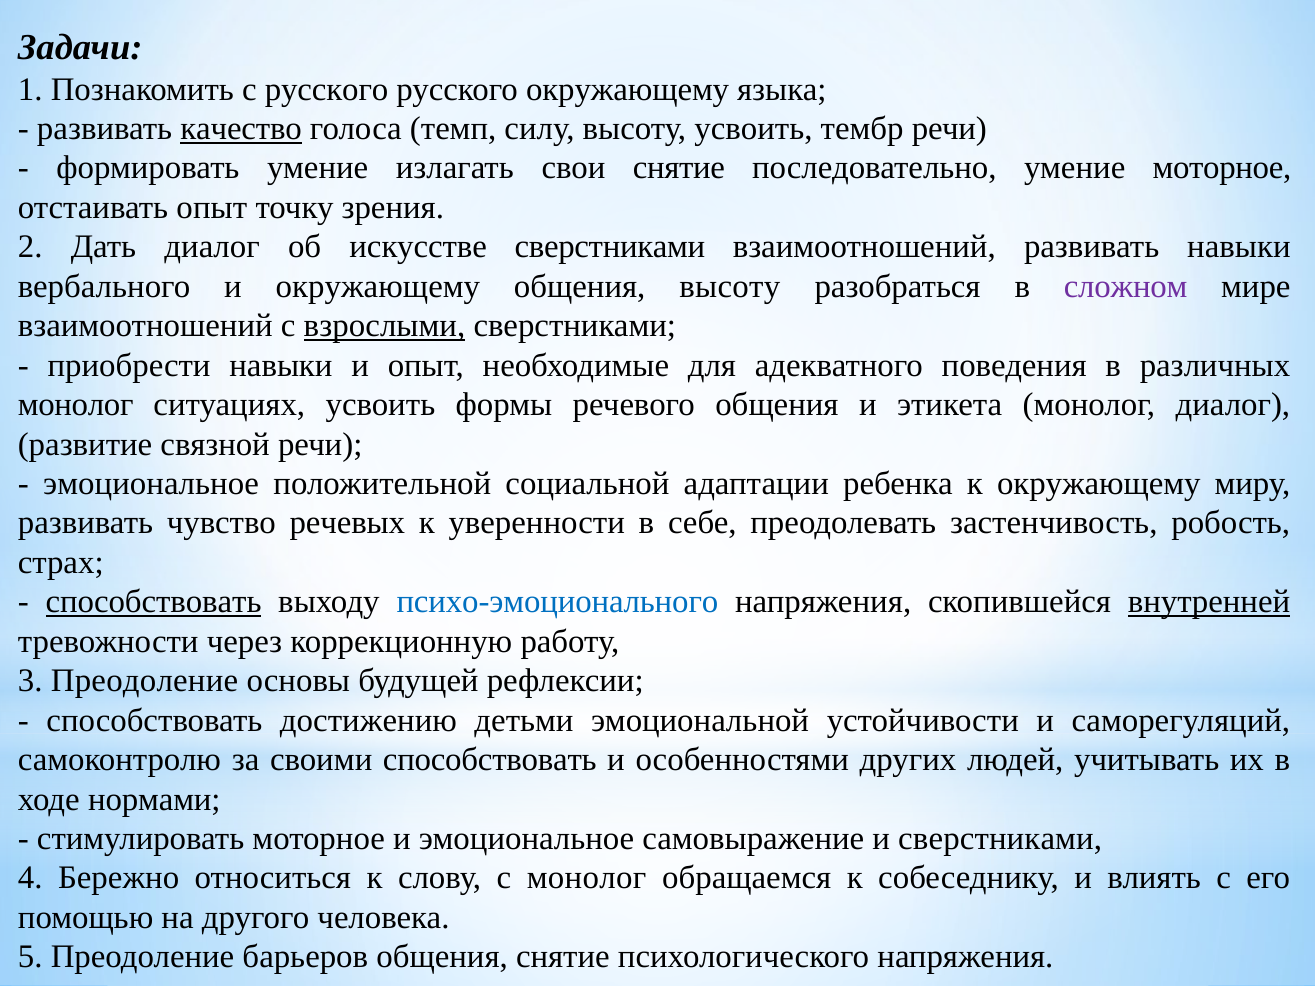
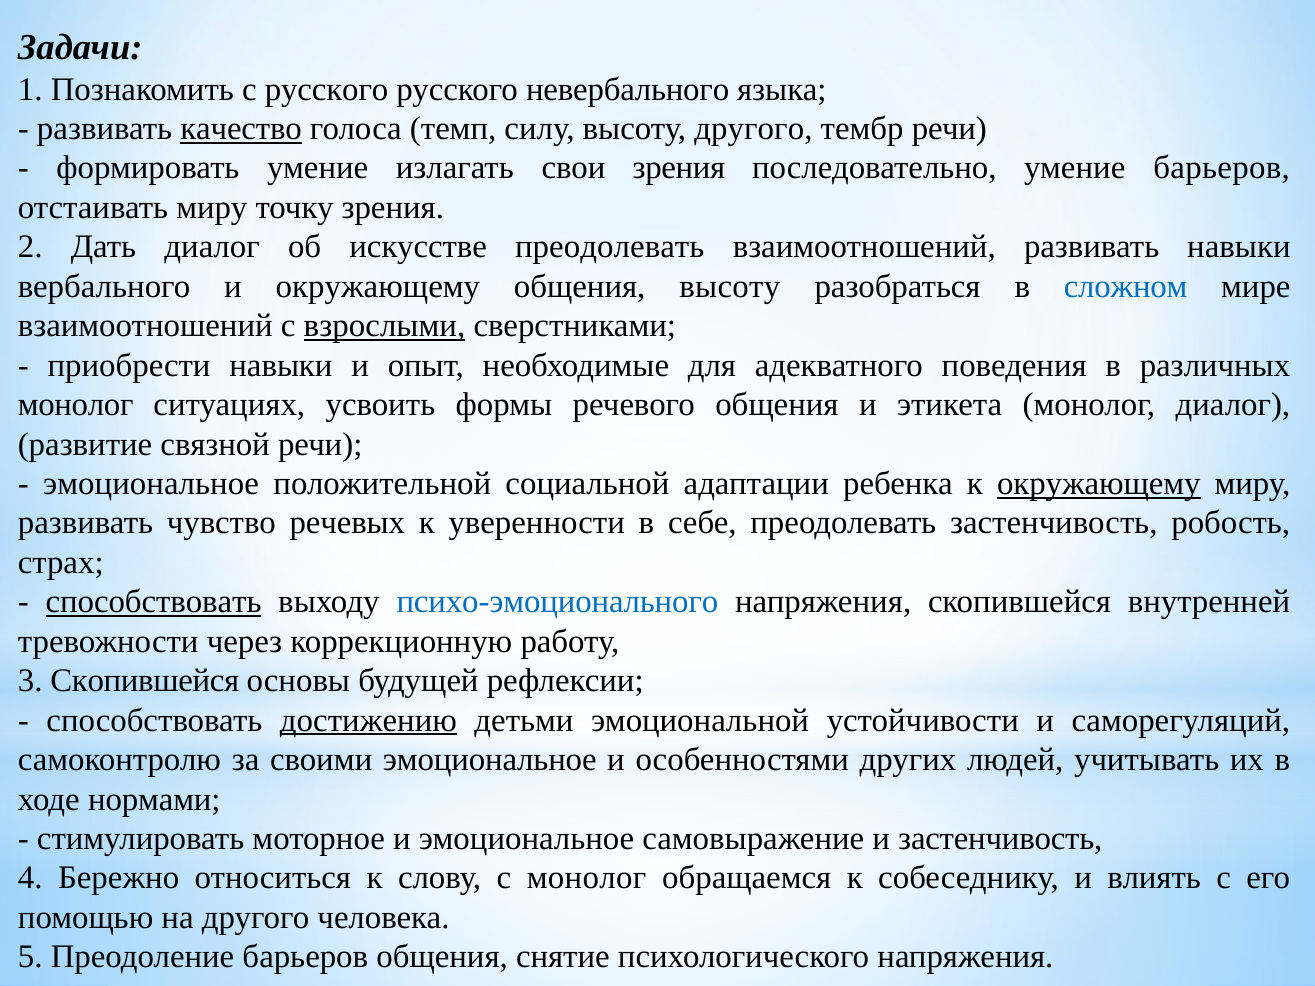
русского окружающему: окружающему -> невербального
высоту усвоить: усвоить -> другого
свои снятие: снятие -> зрения
умение моторное: моторное -> барьеров
отстаивать опыт: опыт -> миру
искусстве сверстниками: сверстниками -> преодолевать
сложном colour: purple -> blue
окружающему at (1099, 484) underline: none -> present
внутренней underline: present -> none
3 Преодоление: Преодоление -> Скопившейся
достижению underline: none -> present
своими способствовать: способствовать -> эмоциональное
и сверстниками: сверстниками -> застенчивость
